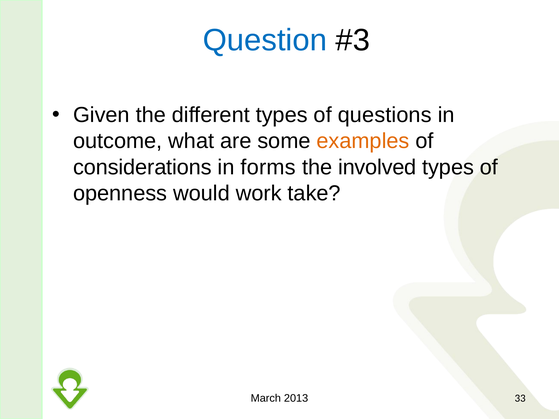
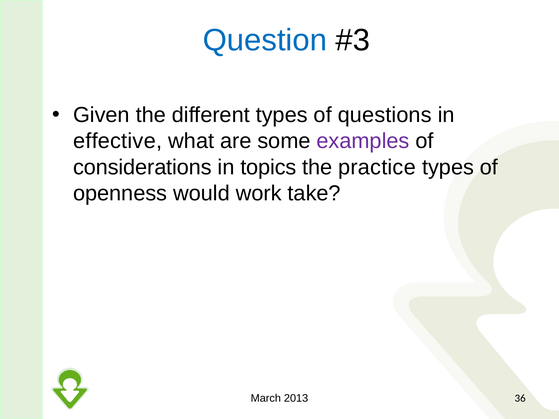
outcome: outcome -> effective
examples colour: orange -> purple
forms: forms -> topics
involved: involved -> practice
33: 33 -> 36
